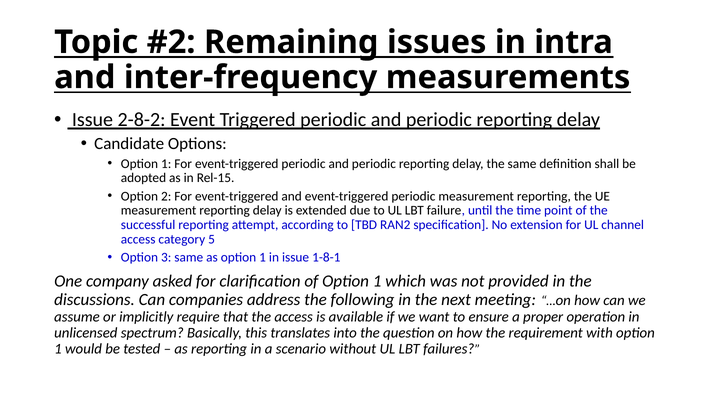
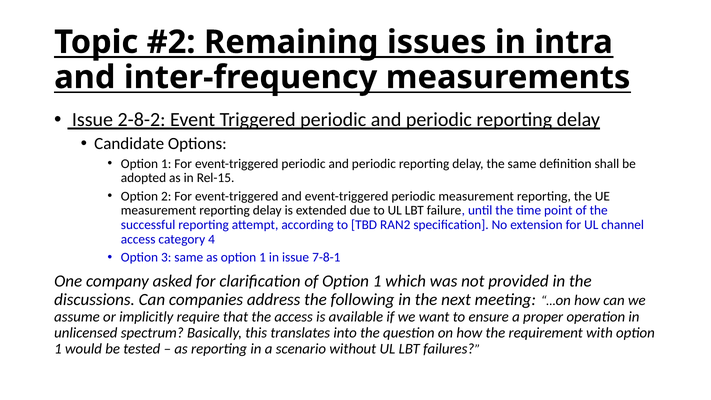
5: 5 -> 4
1-8-1: 1-8-1 -> 7-8-1
